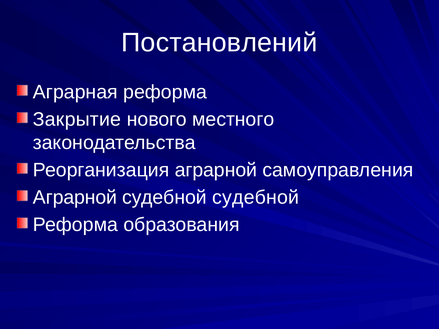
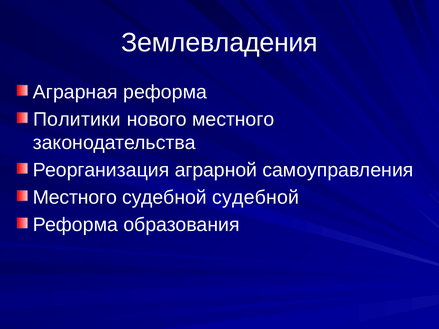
Постановлений: Постановлений -> Землевладения
Закрытие: Закрытие -> Политики
Аграрной at (75, 197): Аграрной -> Местного
